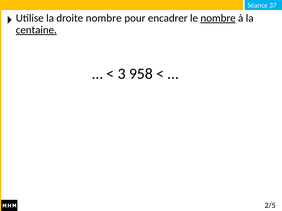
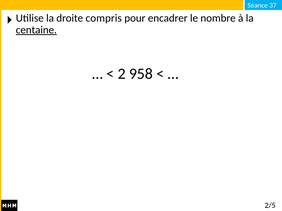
droite nombre: nombre -> compris
nombre at (218, 18) underline: present -> none
3: 3 -> 2
